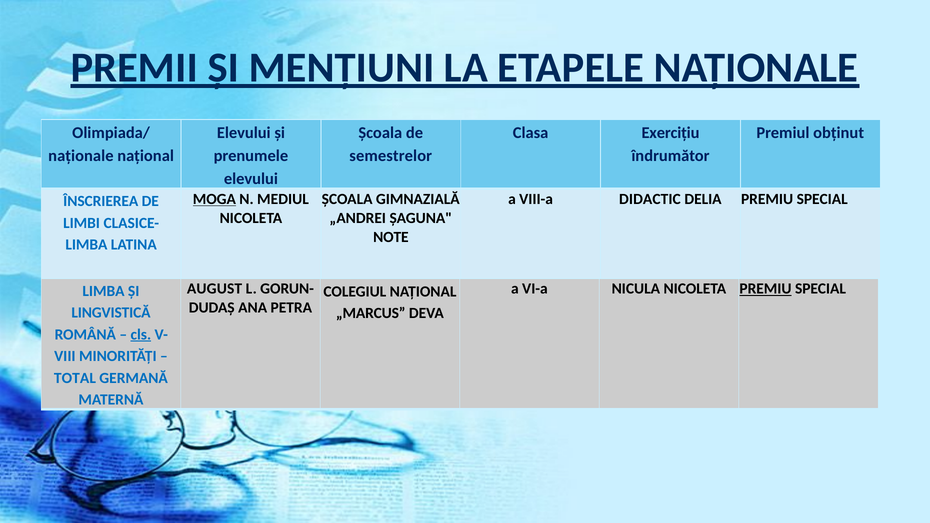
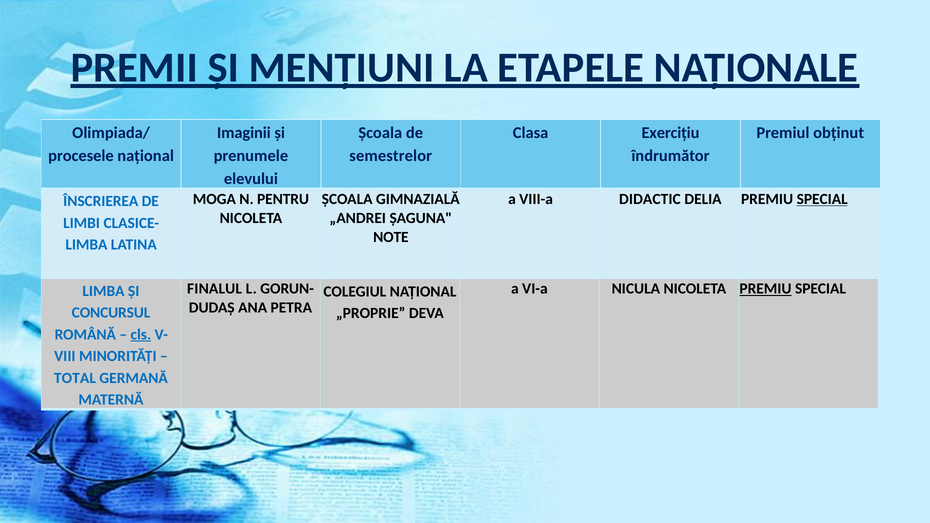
Elevului at (244, 133): Elevului -> Imaginii
naționale: naționale -> procesele
MOGA underline: present -> none
MEDIUL: MEDIUL -> PENTRU
SPECIAL at (822, 199) underline: none -> present
AUGUST: AUGUST -> FINALUL
LINGVISTICĂ: LINGVISTICĂ -> CONCURSUL
„MARCUS: „MARCUS -> „PROPRIE
